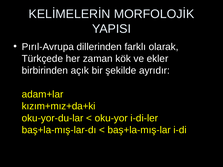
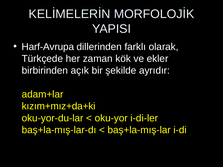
Pırıl-Avrupa: Pırıl-Avrupa -> Harf-Avrupa
